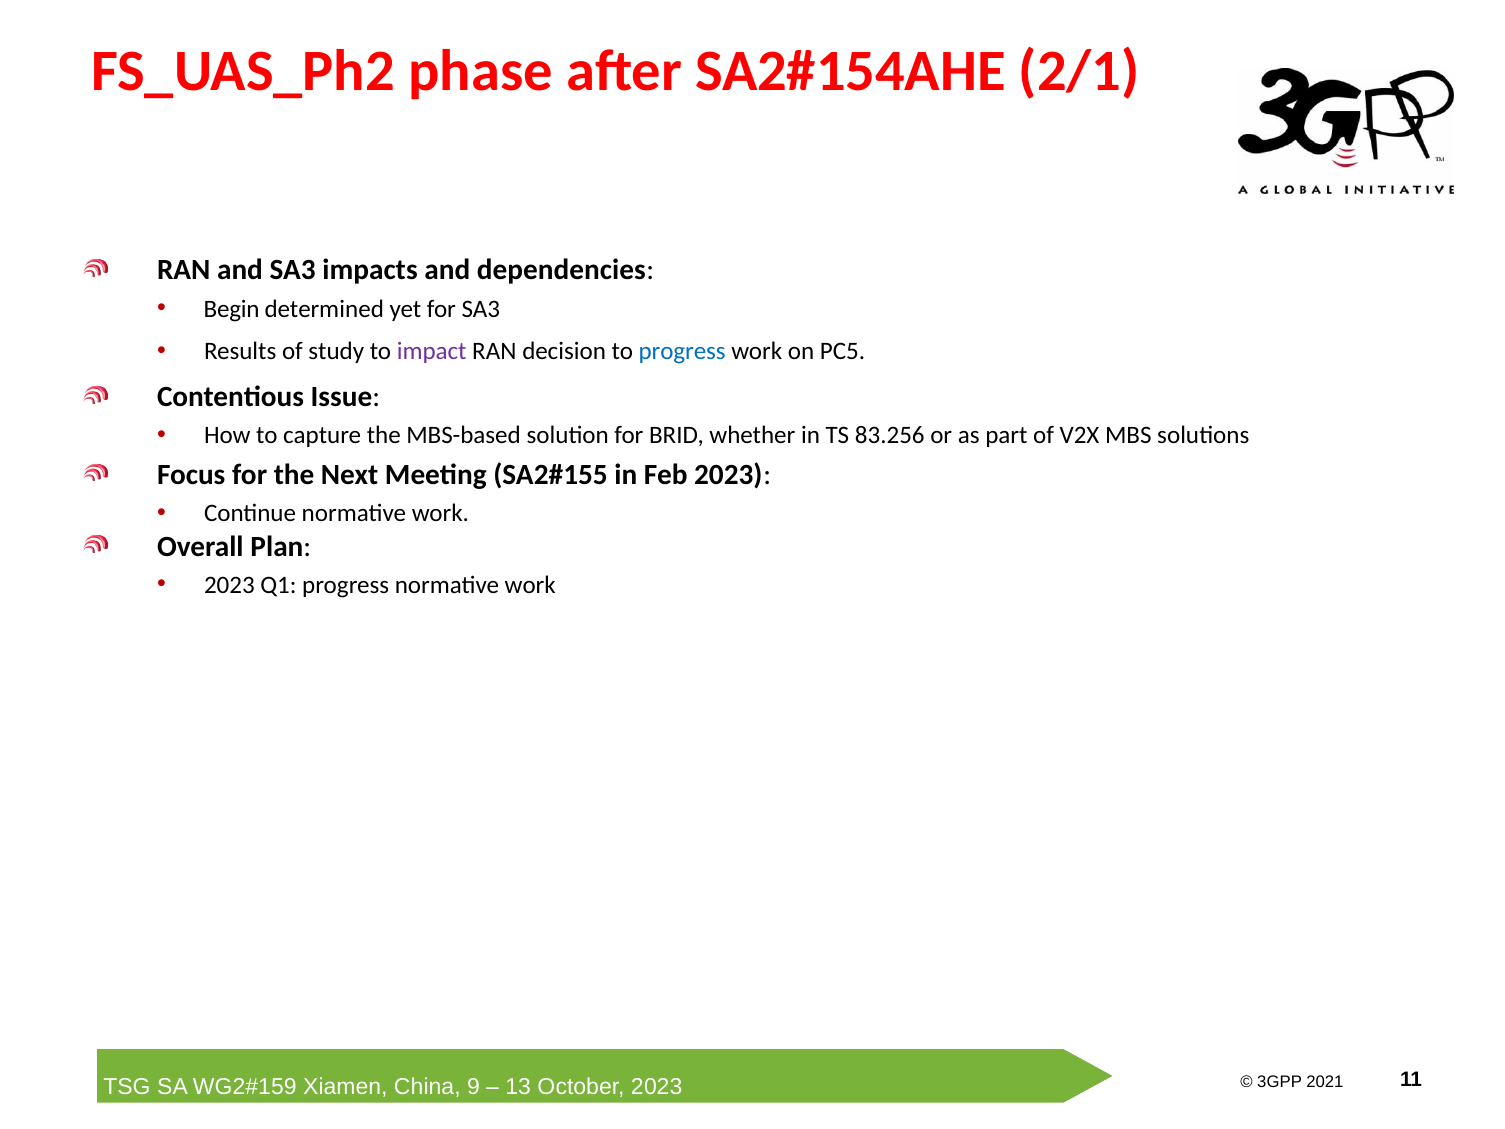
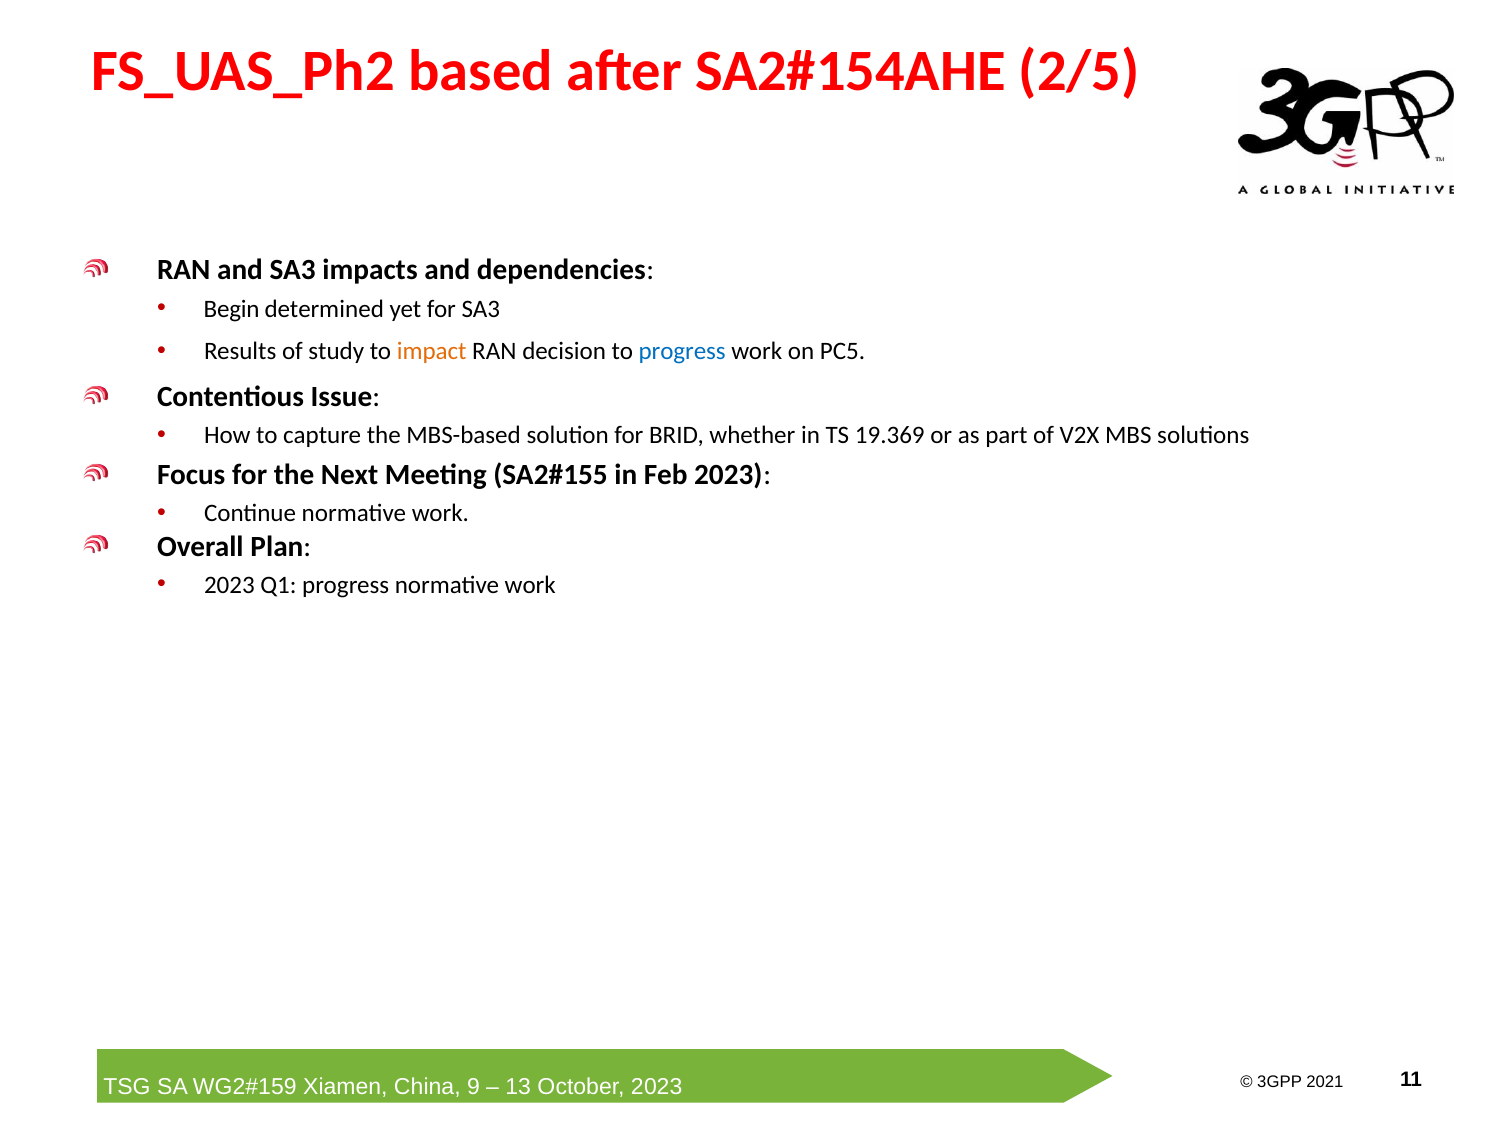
phase: phase -> based
2/1: 2/1 -> 2/5
impact colour: purple -> orange
83.256: 83.256 -> 19.369
